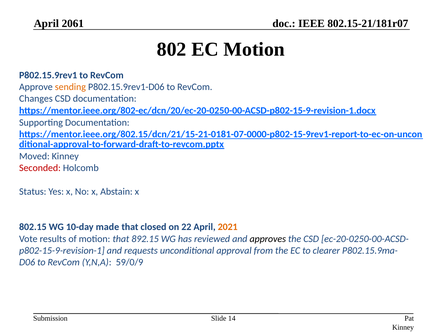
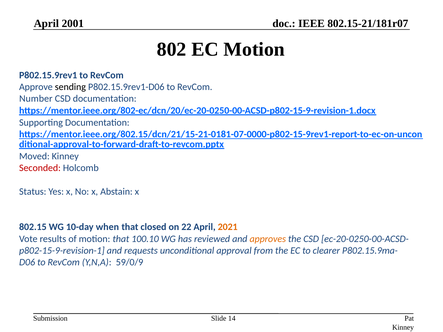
2061: 2061 -> 2001
sending colour: orange -> black
Changes: Changes -> Number
made: made -> when
892.15: 892.15 -> 100.10
approves colour: black -> orange
